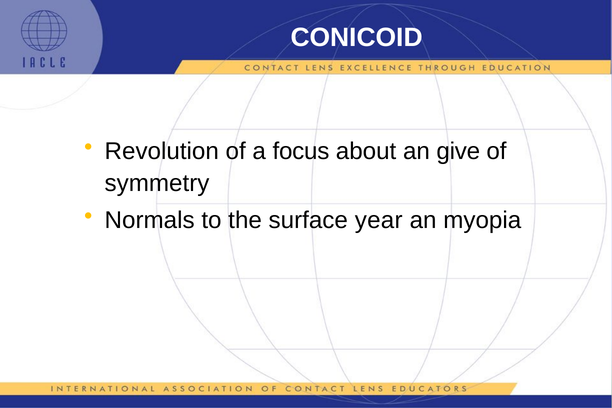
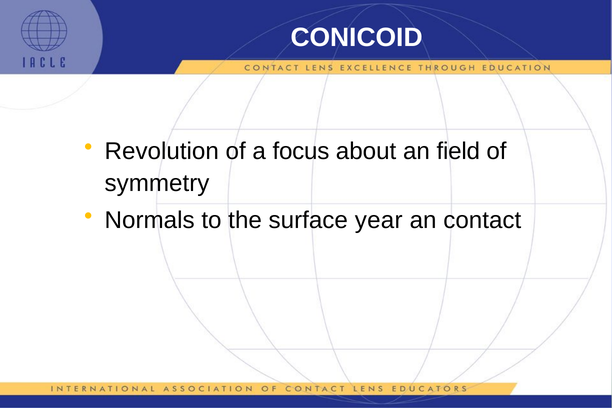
give: give -> field
myopia: myopia -> contact
